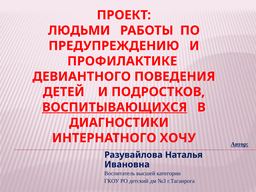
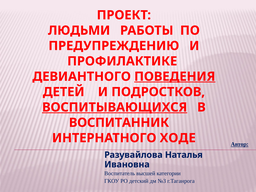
ПОВЕДЕНИЯ underline: none -> present
ДИАГНОСТИКИ: ДИАГНОСТИКИ -> ВОСПИТАННИК
ХОЧУ: ХОЧУ -> ХОДЕ
